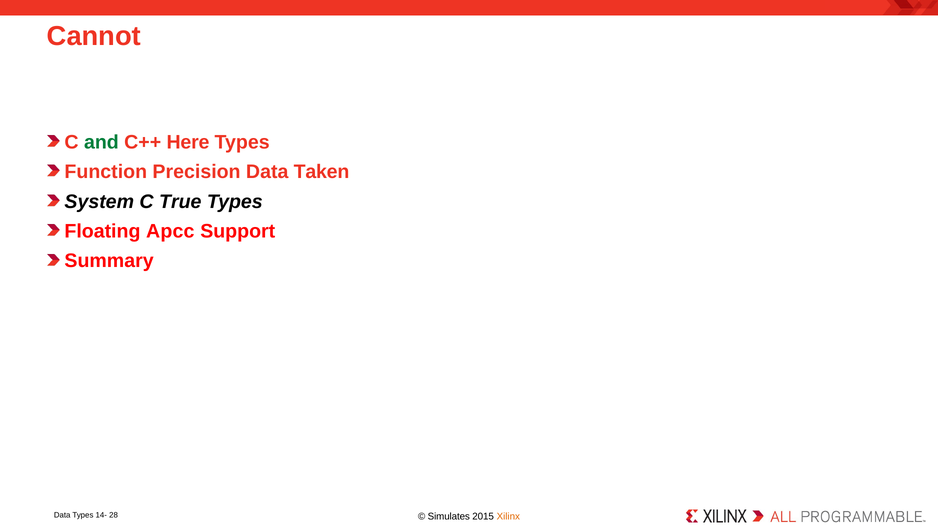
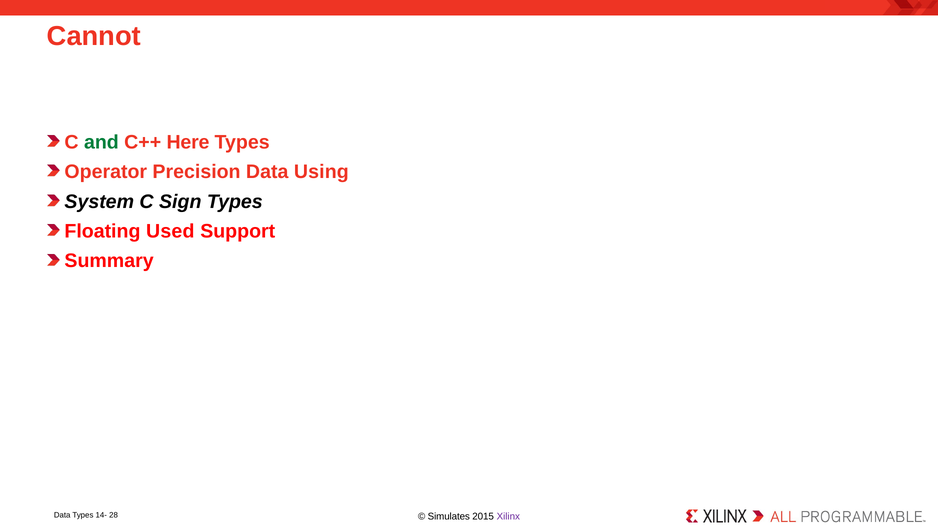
Function: Function -> Operator
Taken: Taken -> Using
True: True -> Sign
Apcc: Apcc -> Used
Xilinx colour: orange -> purple
